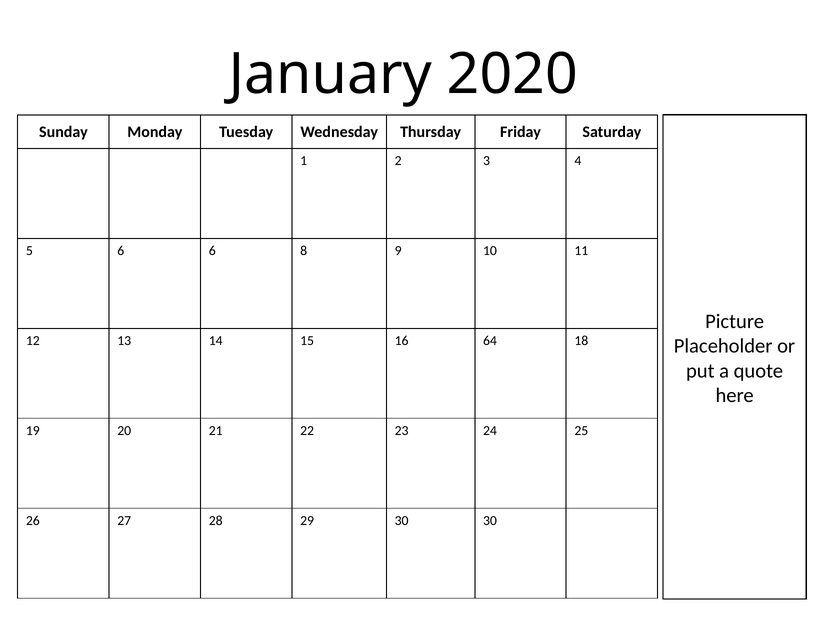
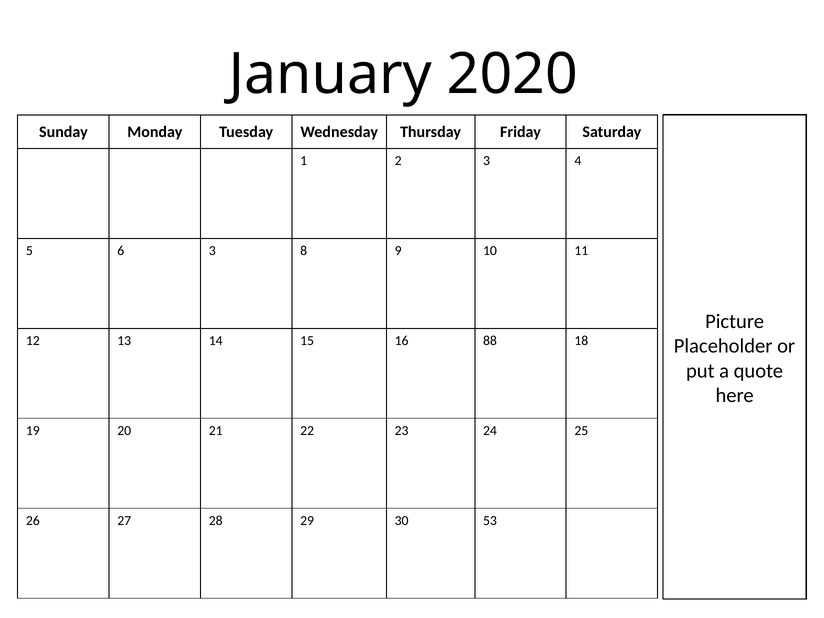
6 6: 6 -> 3
64: 64 -> 88
30 30: 30 -> 53
